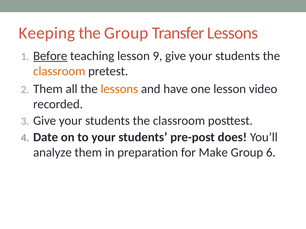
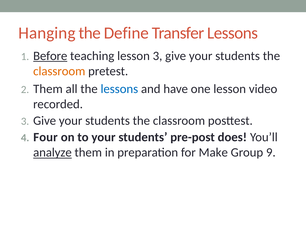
Keeping: Keeping -> Hanging
the Group: Group -> Define
lesson 9: 9 -> 3
lessons at (119, 89) colour: orange -> blue
Date: Date -> Four
analyze underline: none -> present
6: 6 -> 9
